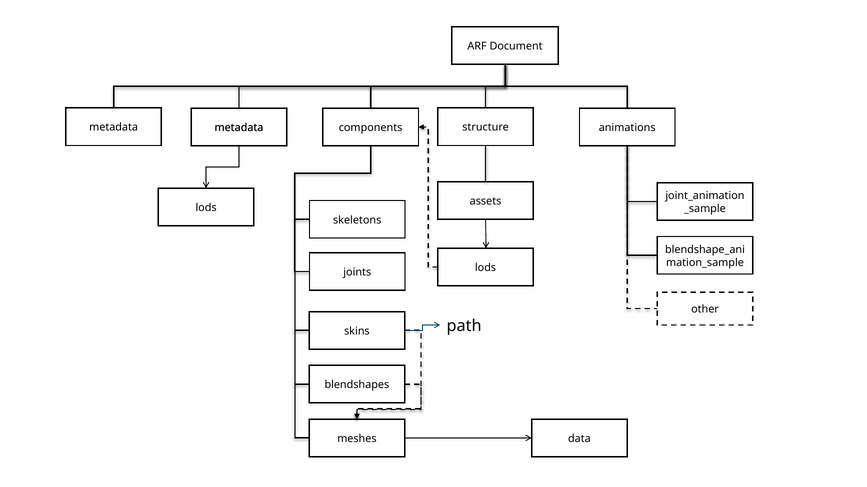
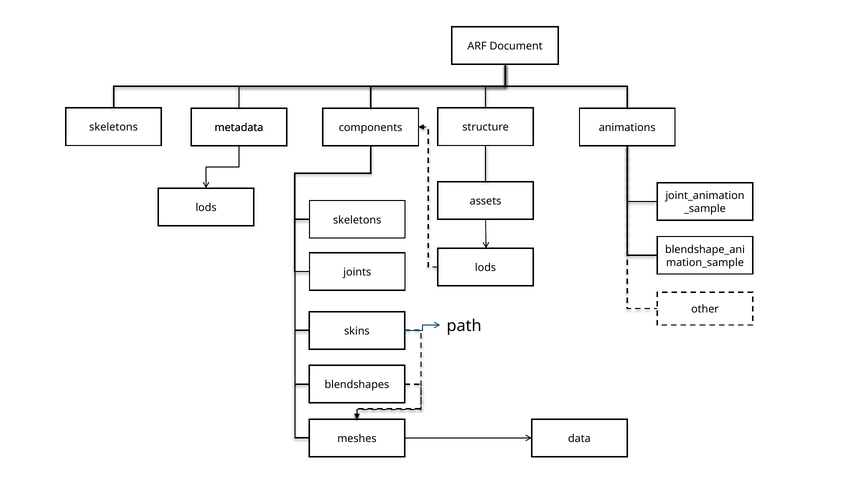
metadata at (114, 128): metadata -> skeletons
